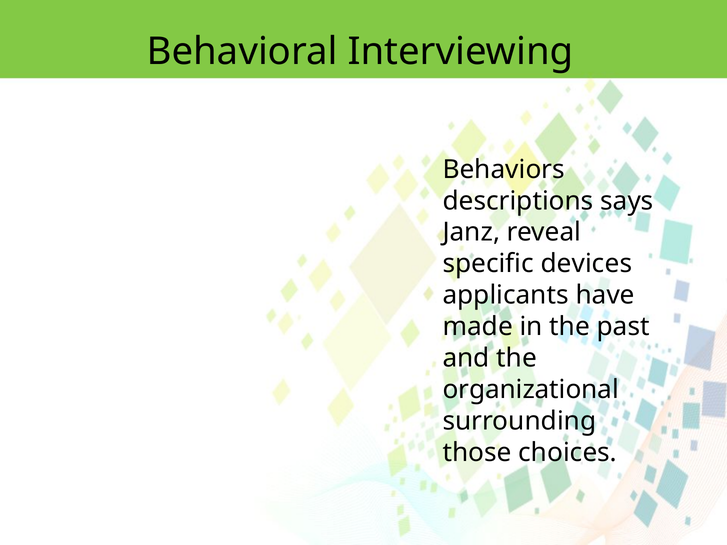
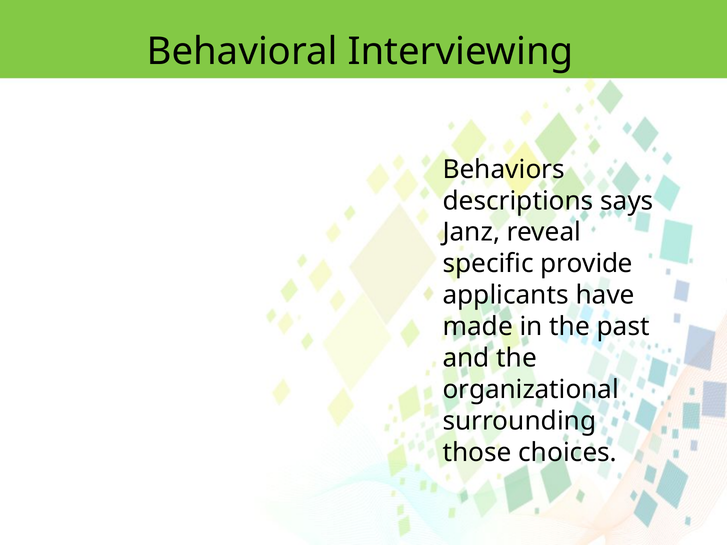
devices: devices -> provide
